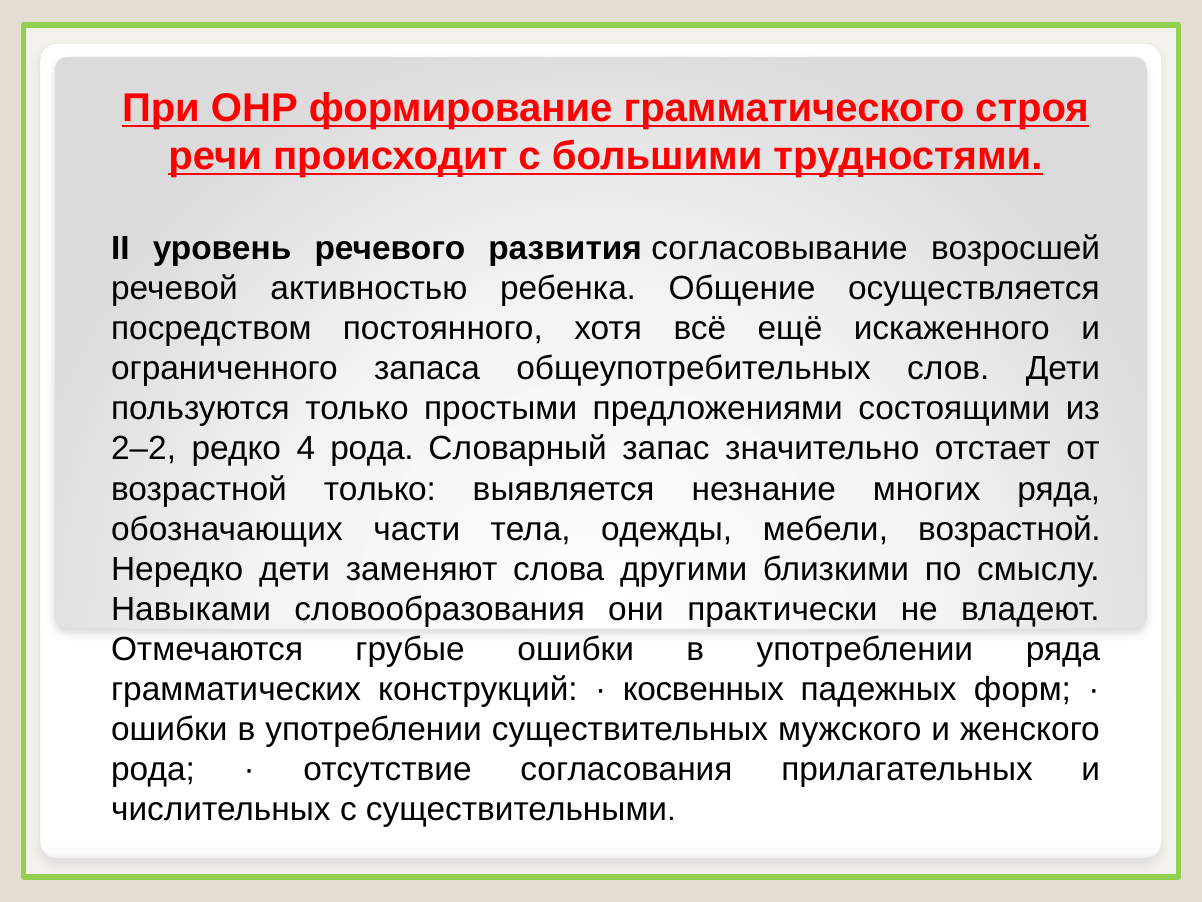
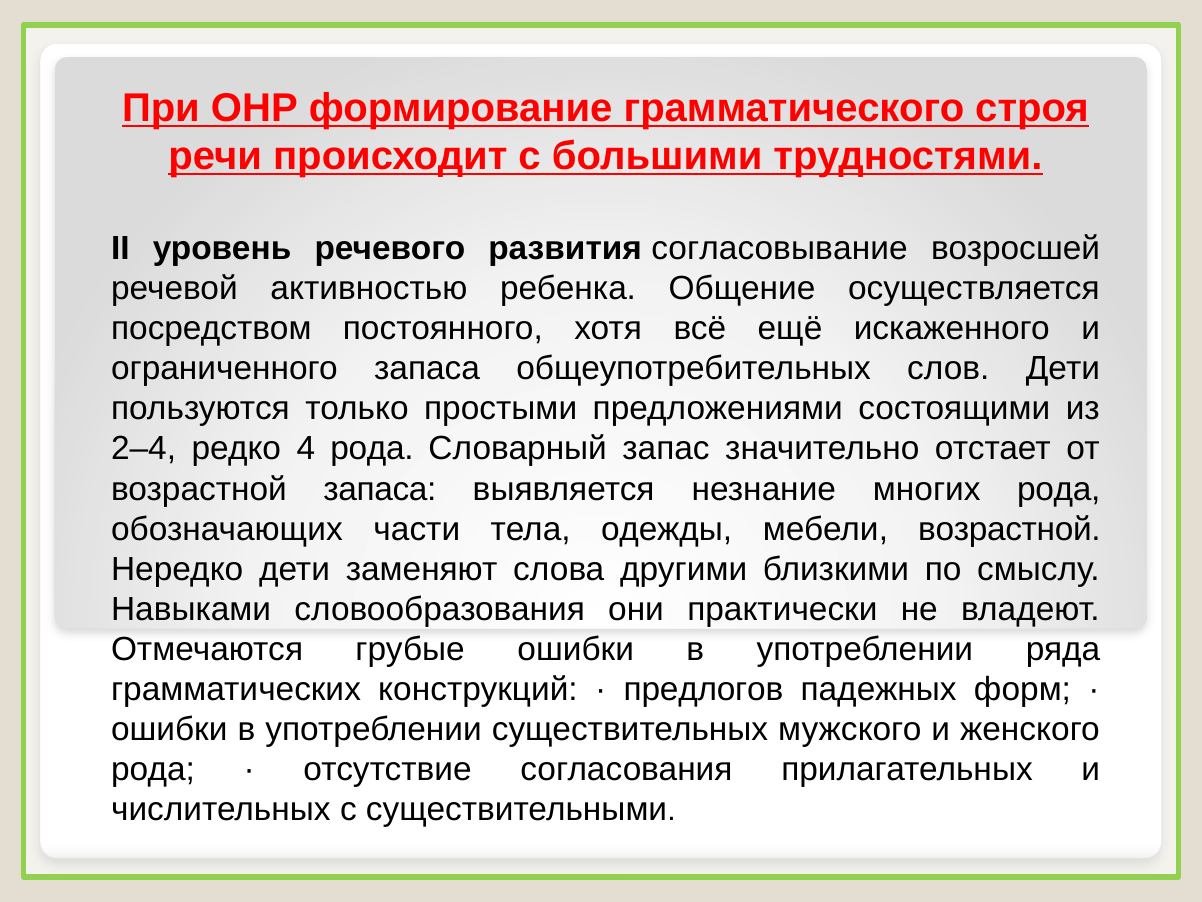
2–2: 2–2 -> 2–4
возрастной только: только -> запаса
многих ряда: ряда -> рода
косвенных: косвенных -> предлогов
